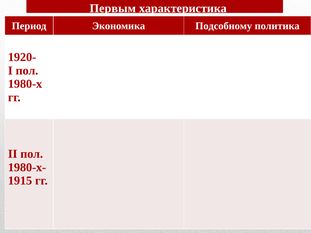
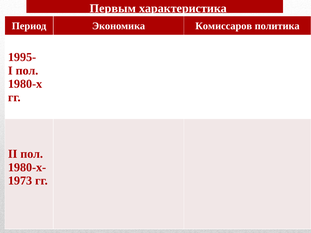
Подсобному: Подсобному -> Комиссаров
1920-: 1920- -> 1995-
1915: 1915 -> 1973
